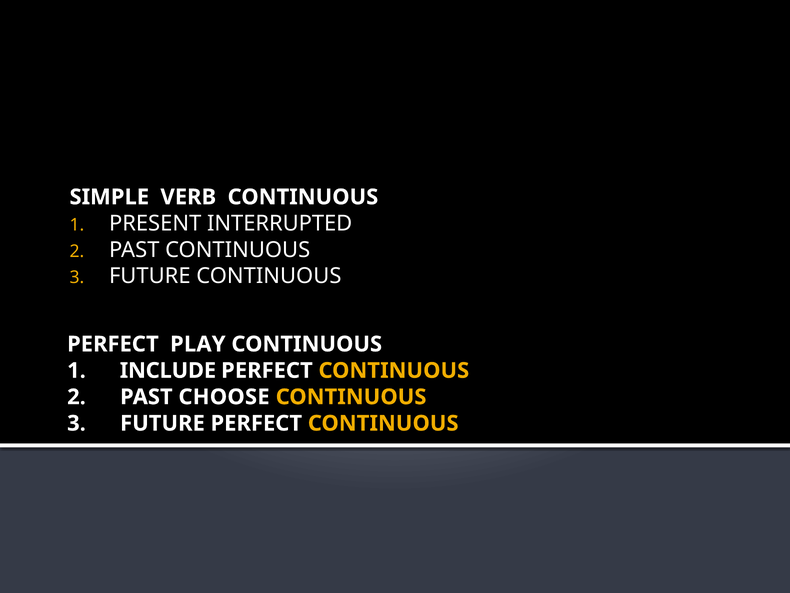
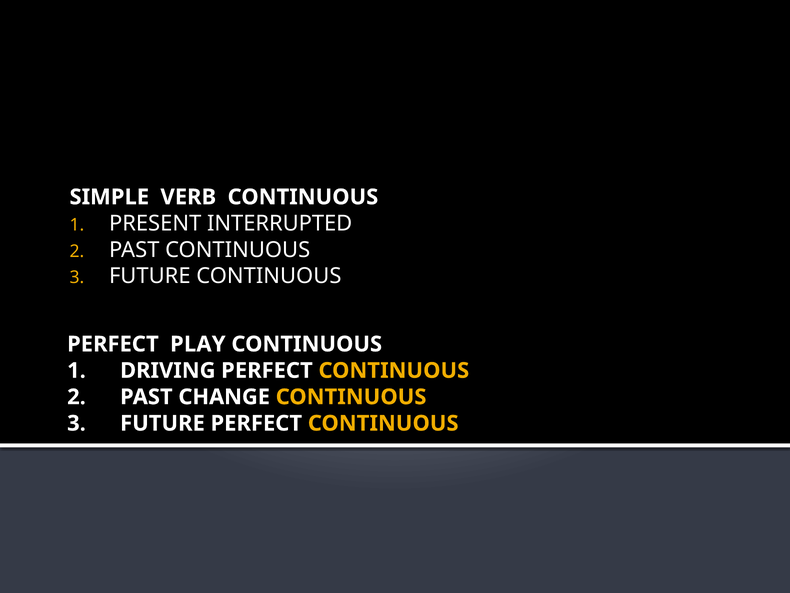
INCLUDE: INCLUDE -> DRIVING
CHOOSE: CHOOSE -> CHANGE
